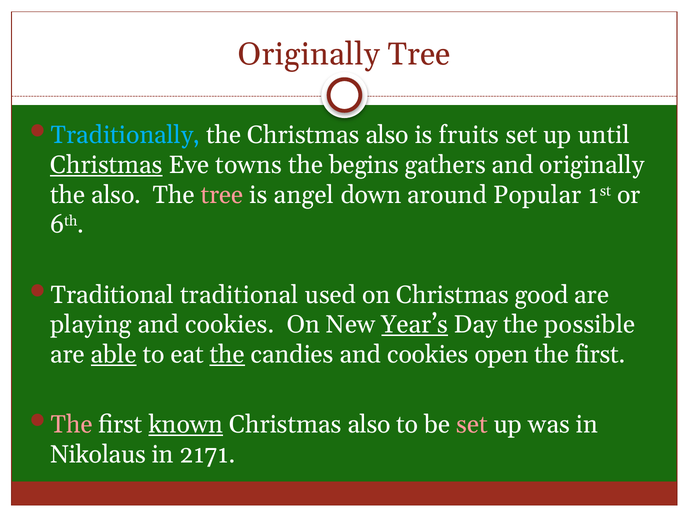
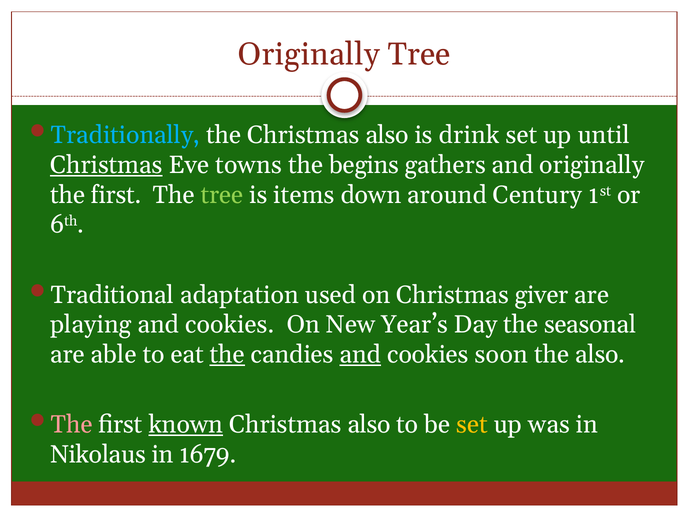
fruits: fruits -> drink
also at (116, 195): also -> first
tree at (222, 195) colour: pink -> light green
angel: angel -> items
Popular: Popular -> Century
Traditional traditional: traditional -> adaptation
good: good -> giver
Year’s underline: present -> none
possible: possible -> seasonal
able underline: present -> none
and at (360, 354) underline: none -> present
open: open -> soon
first at (600, 354): first -> also
set at (472, 424) colour: pink -> yellow
2171: 2171 -> 1679
